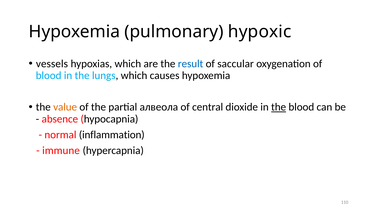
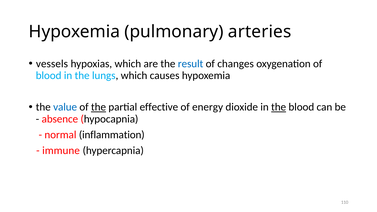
hypoxic: hypoxic -> arteries
saccular: saccular -> changes
value colour: orange -> blue
the at (99, 107) underline: none -> present
алвеола: алвеола -> effective
central: central -> energy
